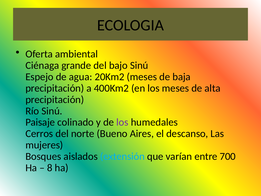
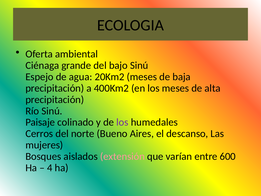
extensión colour: light blue -> pink
700: 700 -> 600
8: 8 -> 4
